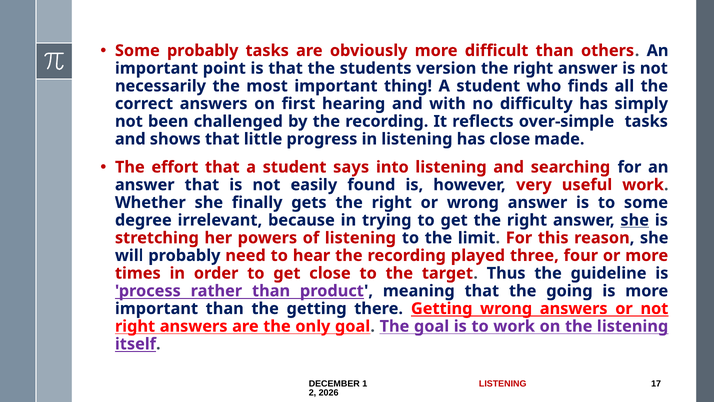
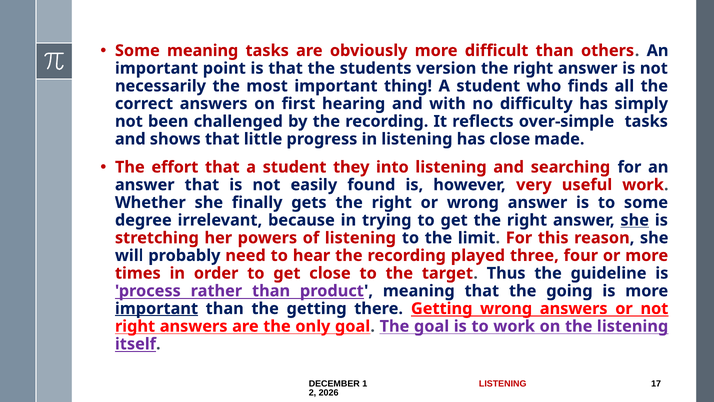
Some probably: probably -> meaning
says: says -> they
important at (156, 308) underline: none -> present
